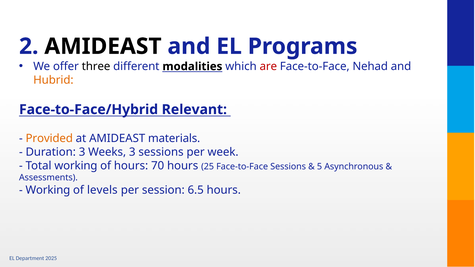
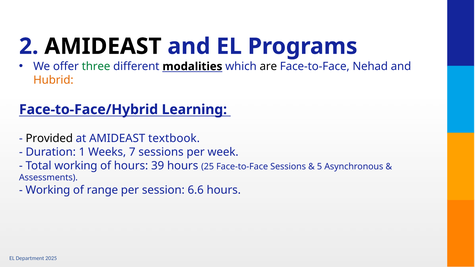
three colour: black -> green
are colour: red -> black
Relevant: Relevant -> Learning
Provided colour: orange -> black
materials: materials -> textbook
Duration 3: 3 -> 1
Weeks 3: 3 -> 7
70: 70 -> 39
levels: levels -> range
6.5: 6.5 -> 6.6
